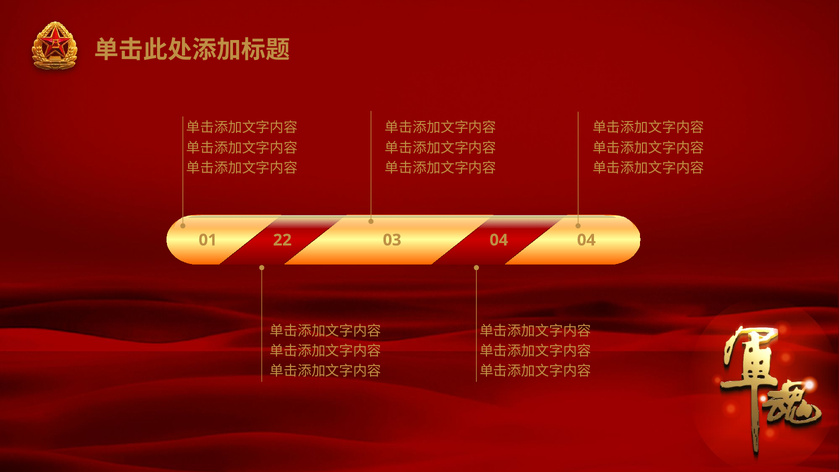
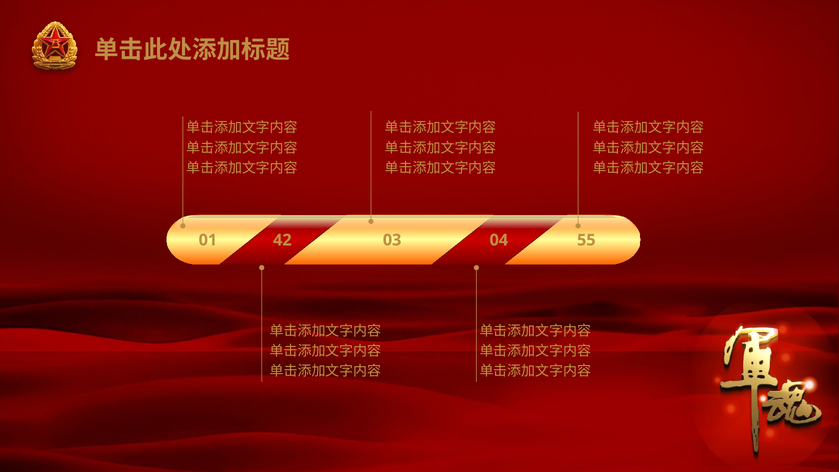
22: 22 -> 42
04 04: 04 -> 55
